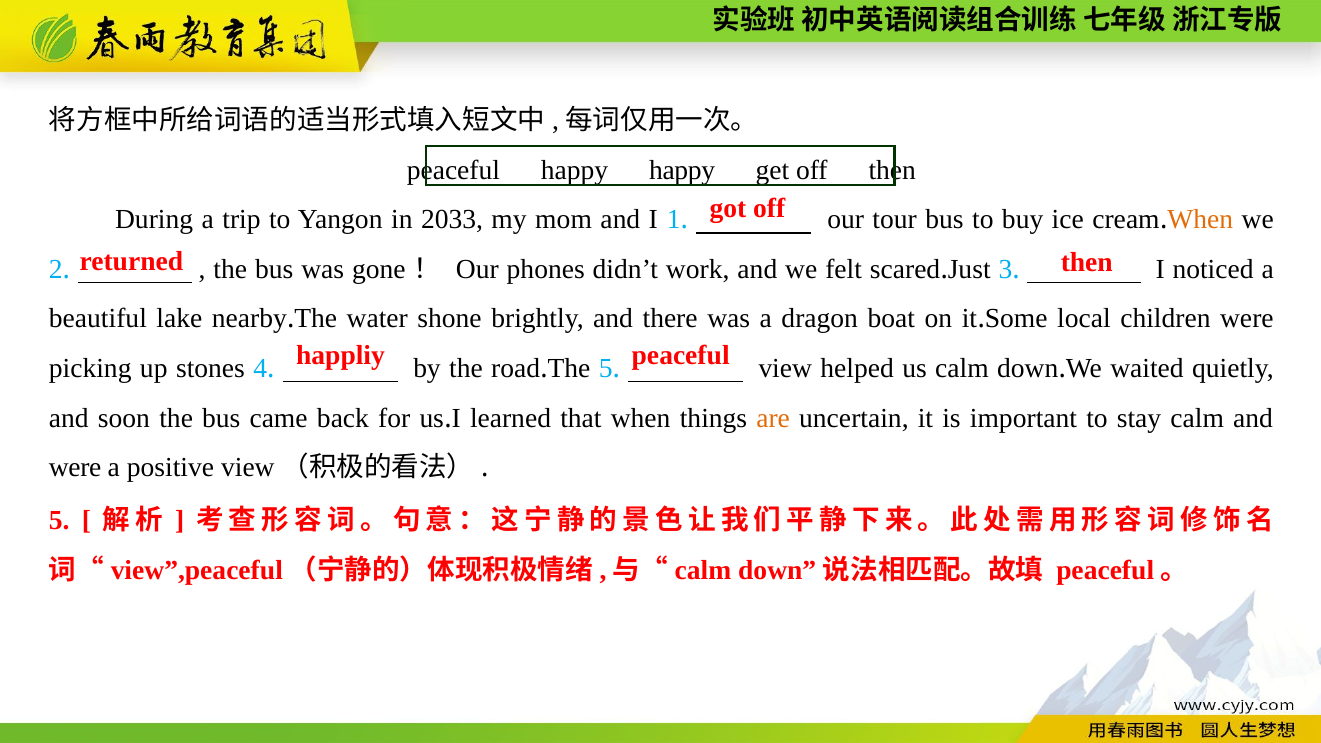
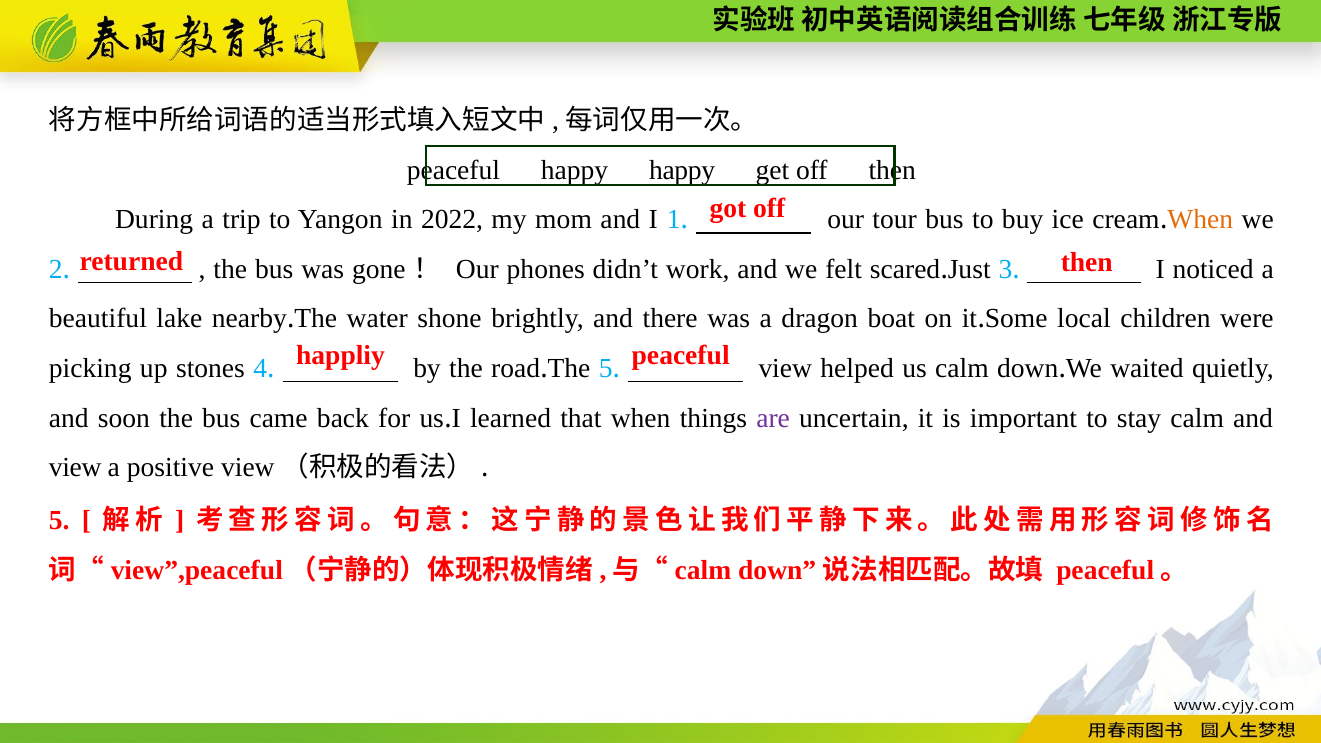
2033: 2033 -> 2022
are colour: orange -> purple
were at (75, 468): were -> view
